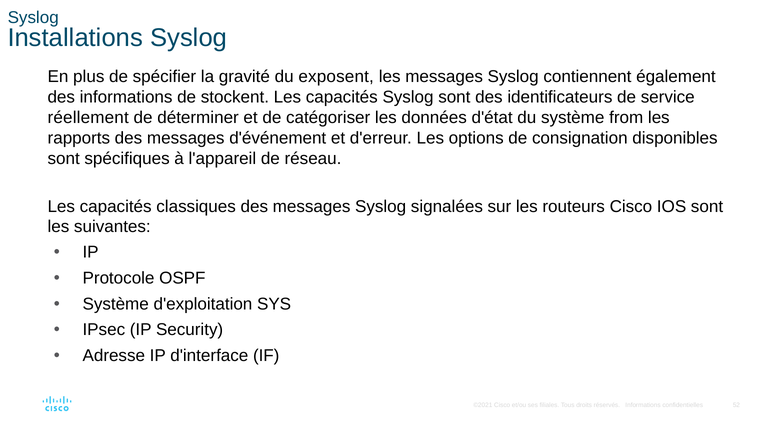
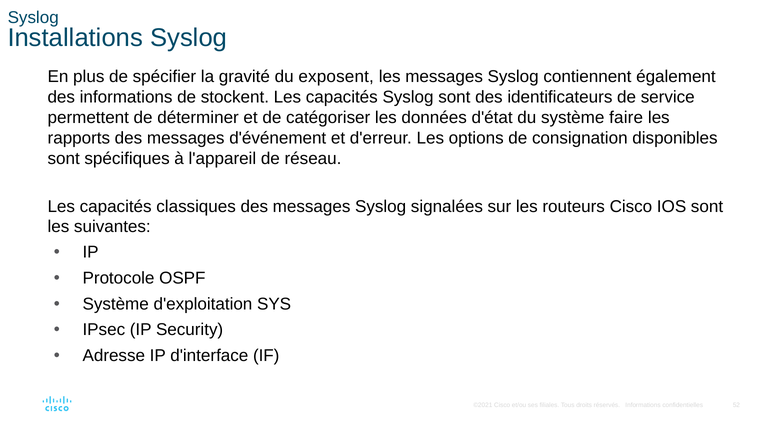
réellement: réellement -> permettent
from: from -> faire
